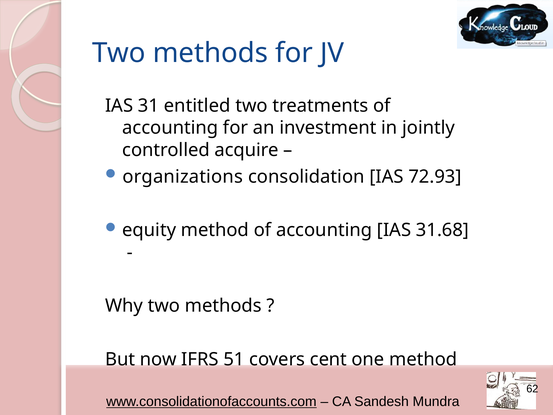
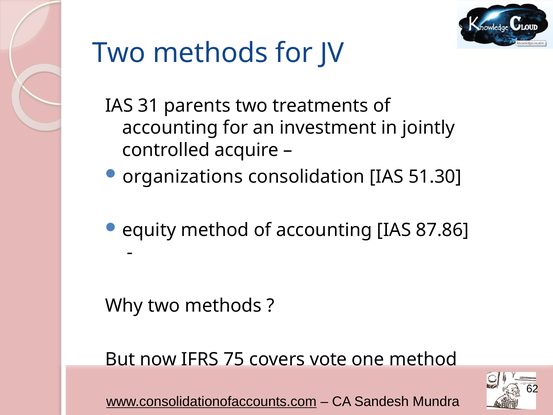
entitled: entitled -> parents
72.93: 72.93 -> 51.30
31.68: 31.68 -> 87.86
51: 51 -> 75
cent: cent -> vote
